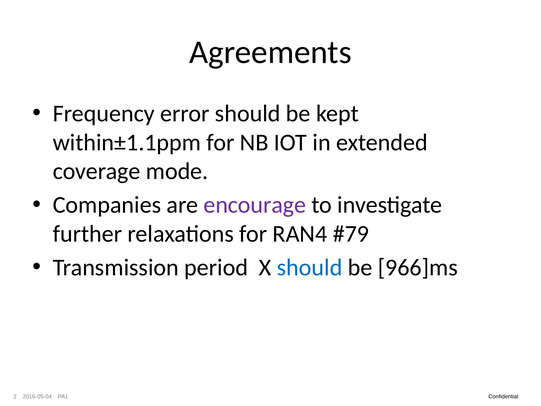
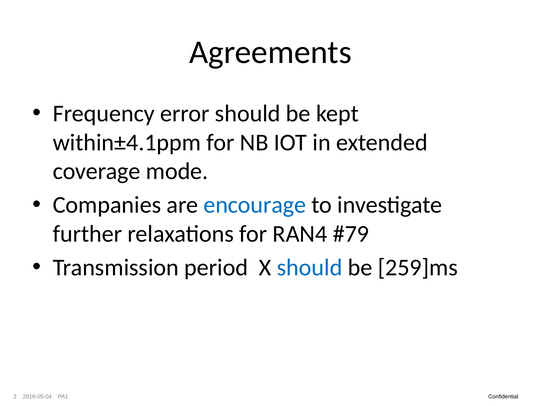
within±1.1ppm: within±1.1ppm -> within±4.1ppm
encourage colour: purple -> blue
966]ms: 966]ms -> 259]ms
